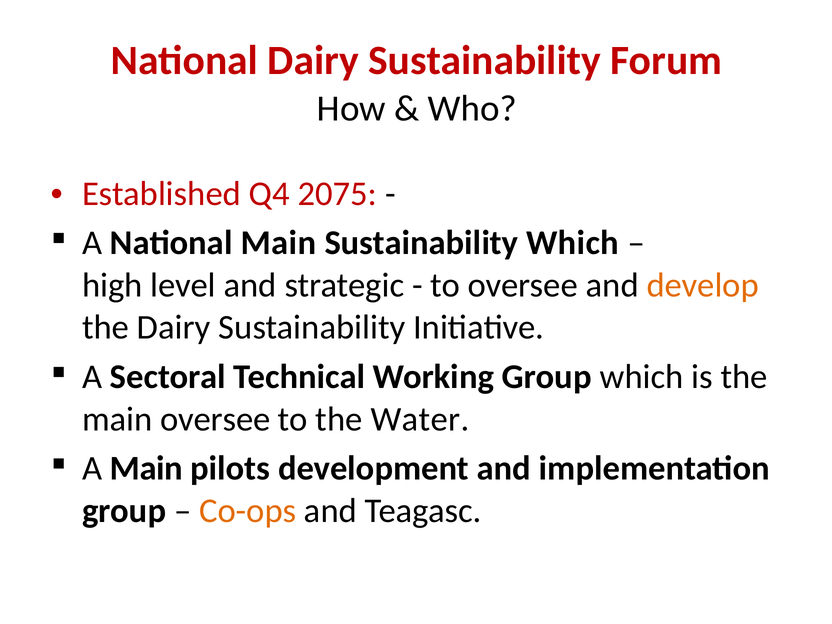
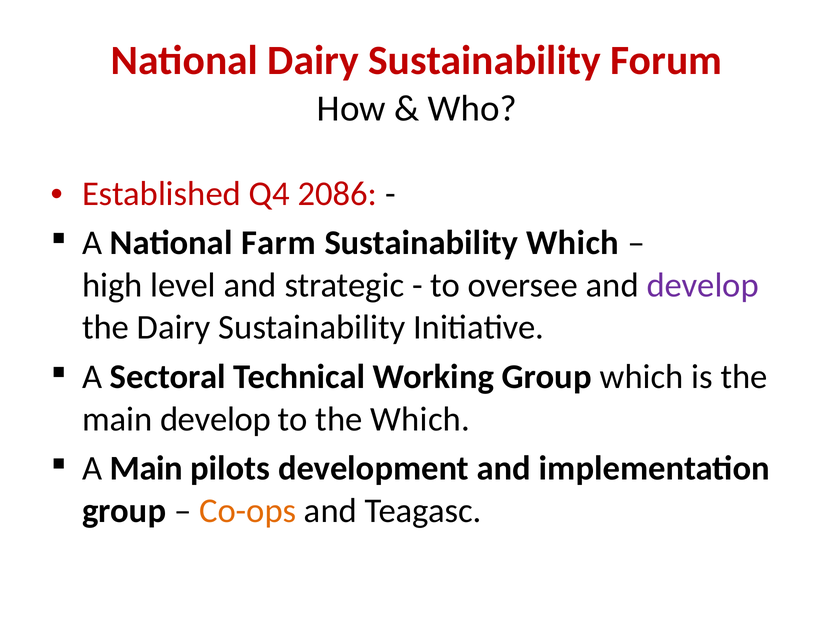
2075: 2075 -> 2086
National Main: Main -> Farm
develop at (703, 285) colour: orange -> purple
main oversee: oversee -> develop
the Water: Water -> Which
